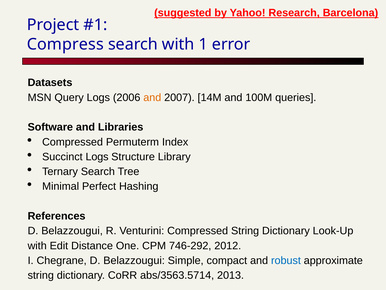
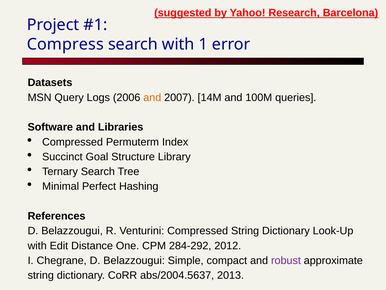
Succinct Logs: Logs -> Goal
746-292: 746-292 -> 284-292
robust colour: blue -> purple
abs/3563.5714: abs/3563.5714 -> abs/2004.5637
